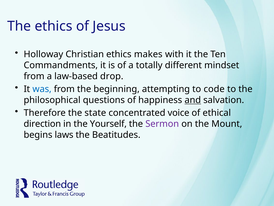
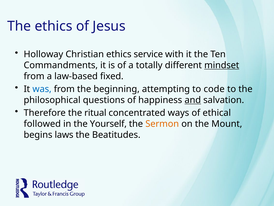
makes: makes -> service
mindset underline: none -> present
drop: drop -> fixed
state: state -> ritual
voice: voice -> ways
direction: direction -> followed
Sermon colour: purple -> orange
